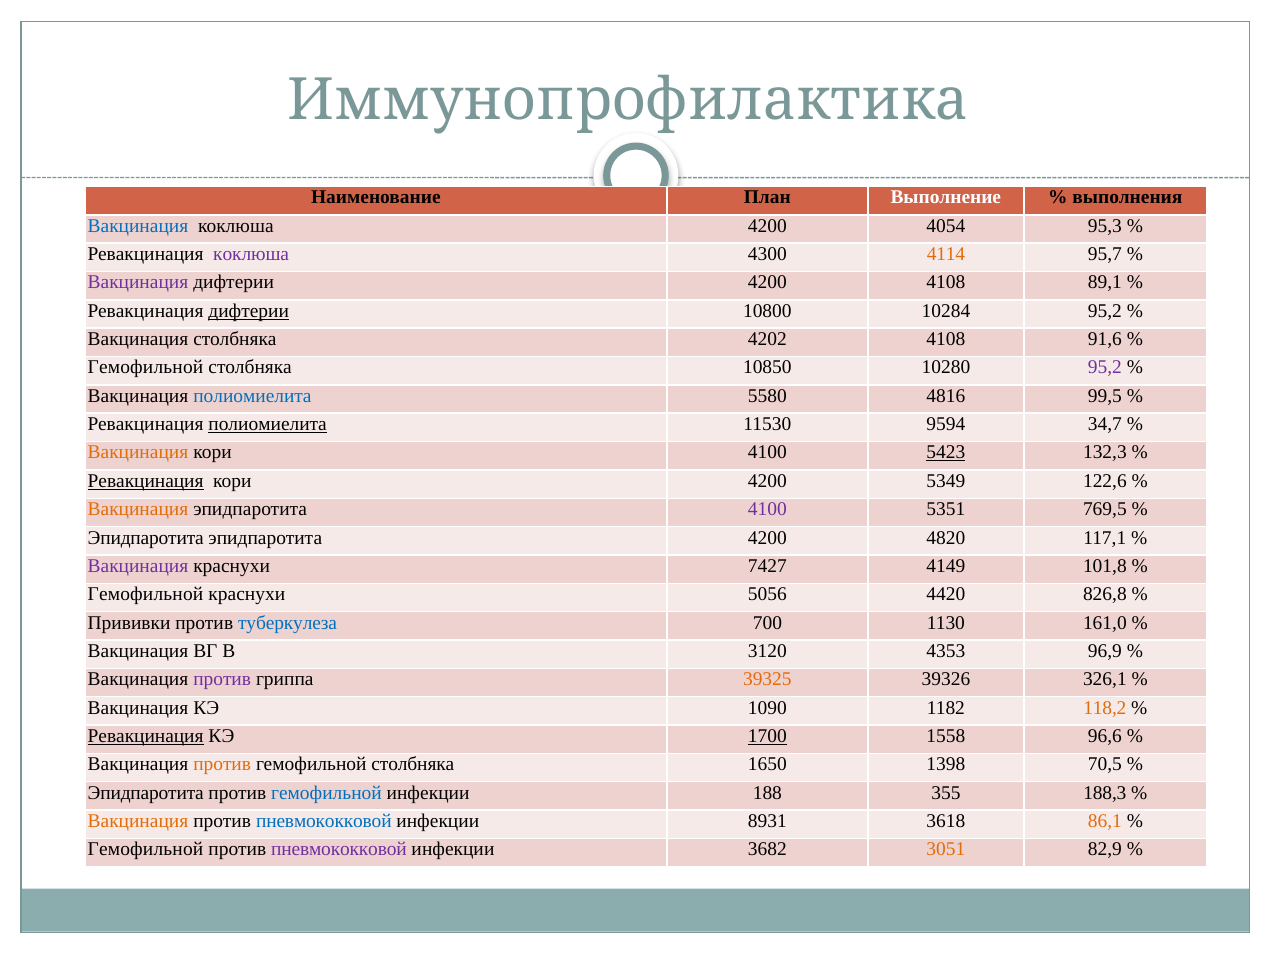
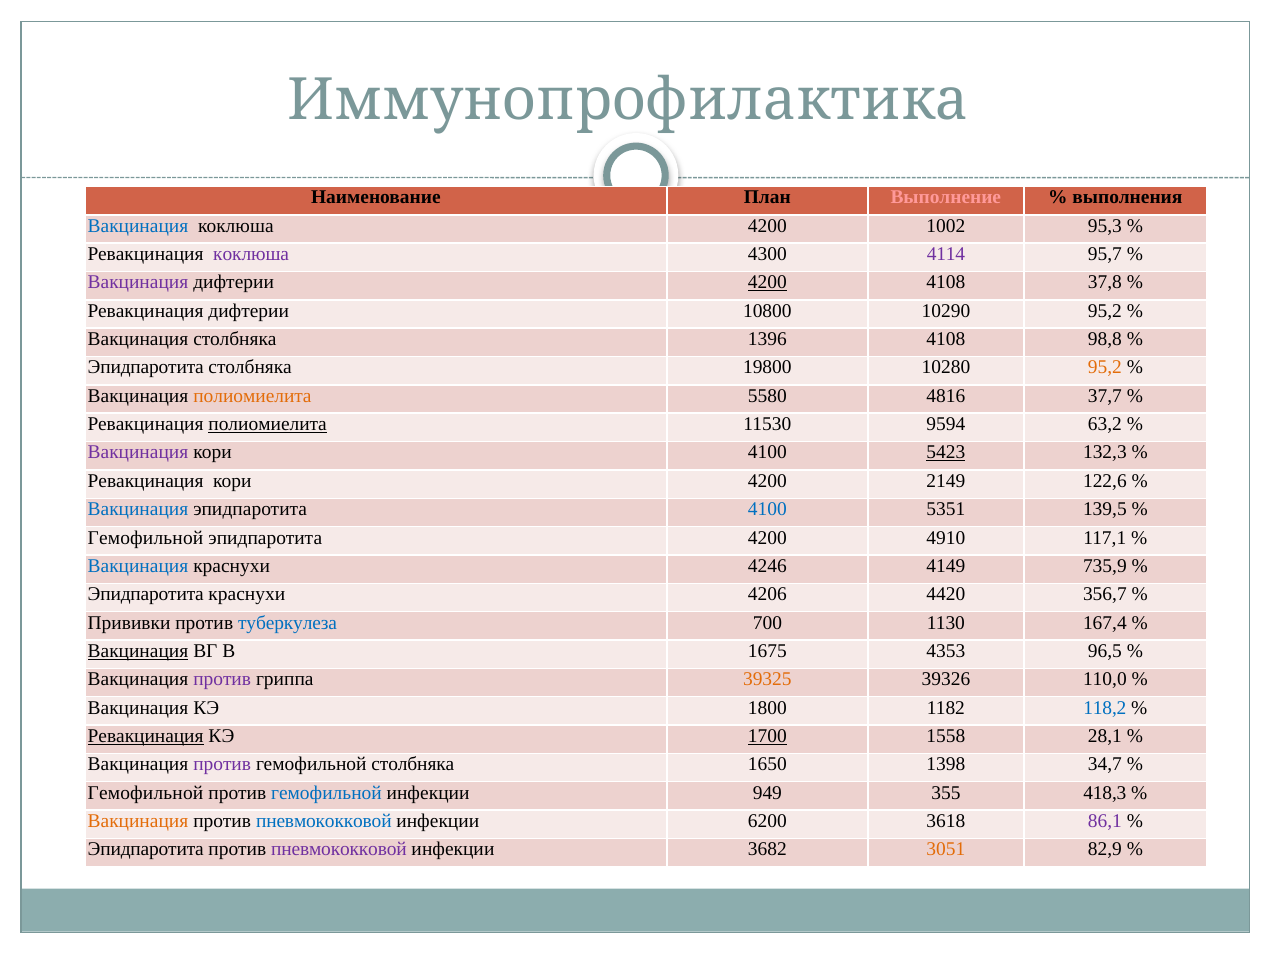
Выполнение colour: white -> pink
4054: 4054 -> 1002
4114 colour: orange -> purple
4200 at (767, 282) underline: none -> present
89,1: 89,1 -> 37,8
дифтерии at (249, 311) underline: present -> none
10284: 10284 -> 10290
4202: 4202 -> 1396
91,6: 91,6 -> 98,8
Гемофильной at (146, 368): Гемофильной -> Эпидпаротита
10850: 10850 -> 19800
95,2 at (1105, 368) colour: purple -> orange
полиомиелита at (252, 396) colour: blue -> orange
99,5: 99,5 -> 37,7
34,7: 34,7 -> 63,2
Вакцинация at (138, 453) colour: orange -> purple
Ревакцинация at (146, 481) underline: present -> none
5349: 5349 -> 2149
Вакцинация at (138, 509) colour: orange -> blue
4100 at (767, 509) colour: purple -> blue
769,5: 769,5 -> 139,5
Эпидпаротита at (146, 538): Эпидпаротита -> Гемофильной
4820: 4820 -> 4910
Вакцинация at (138, 566) colour: purple -> blue
7427: 7427 -> 4246
101,8: 101,8 -> 735,9
Гемофильной at (146, 594): Гемофильной -> Эпидпаротита
5056: 5056 -> 4206
826,8: 826,8 -> 356,7
161,0: 161,0 -> 167,4
Вакцинация at (138, 651) underline: none -> present
3120: 3120 -> 1675
96,9: 96,9 -> 96,5
326,1: 326,1 -> 110,0
1090: 1090 -> 1800
118,2 colour: orange -> blue
96,6: 96,6 -> 28,1
против at (222, 764) colour: orange -> purple
70,5: 70,5 -> 34,7
Эпидпаротита at (146, 793): Эпидпаротита -> Гемофильной
188: 188 -> 949
188,3: 188,3 -> 418,3
8931: 8931 -> 6200
86,1 colour: orange -> purple
Гемофильной at (146, 849): Гемофильной -> Эпидпаротита
